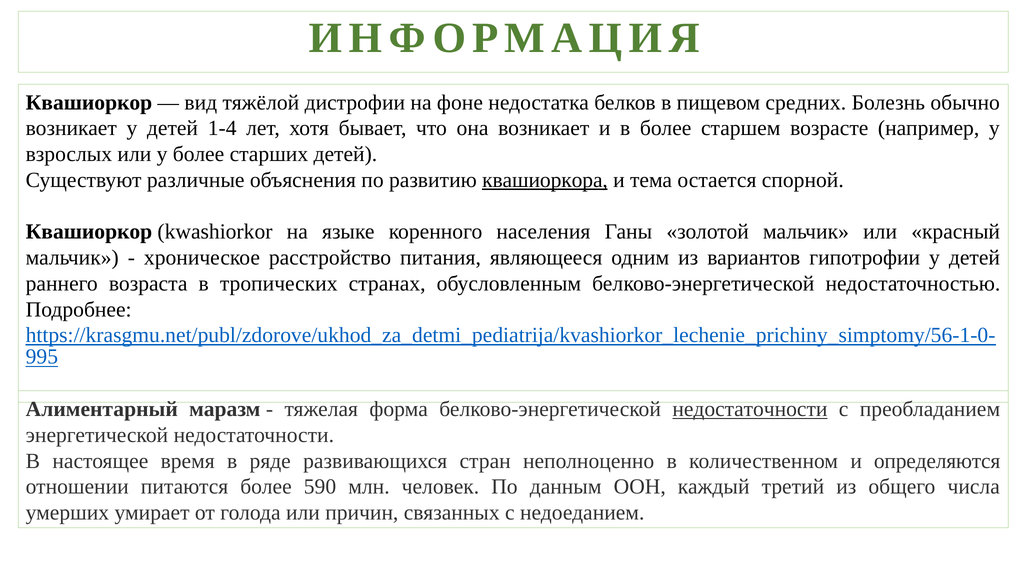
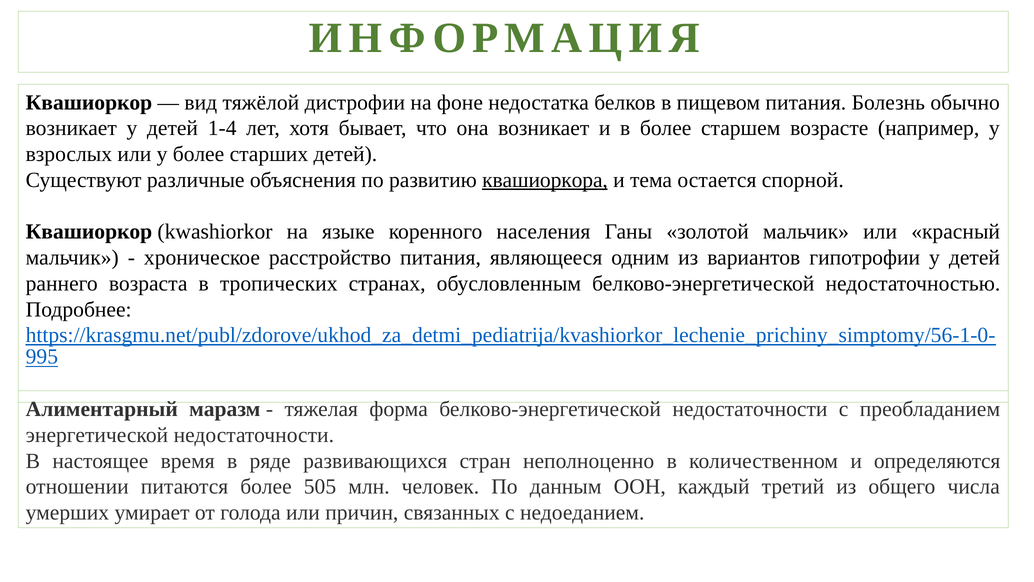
пищевом средних: средних -> питания
недостаточности at (750, 409) underline: present -> none
590: 590 -> 505
